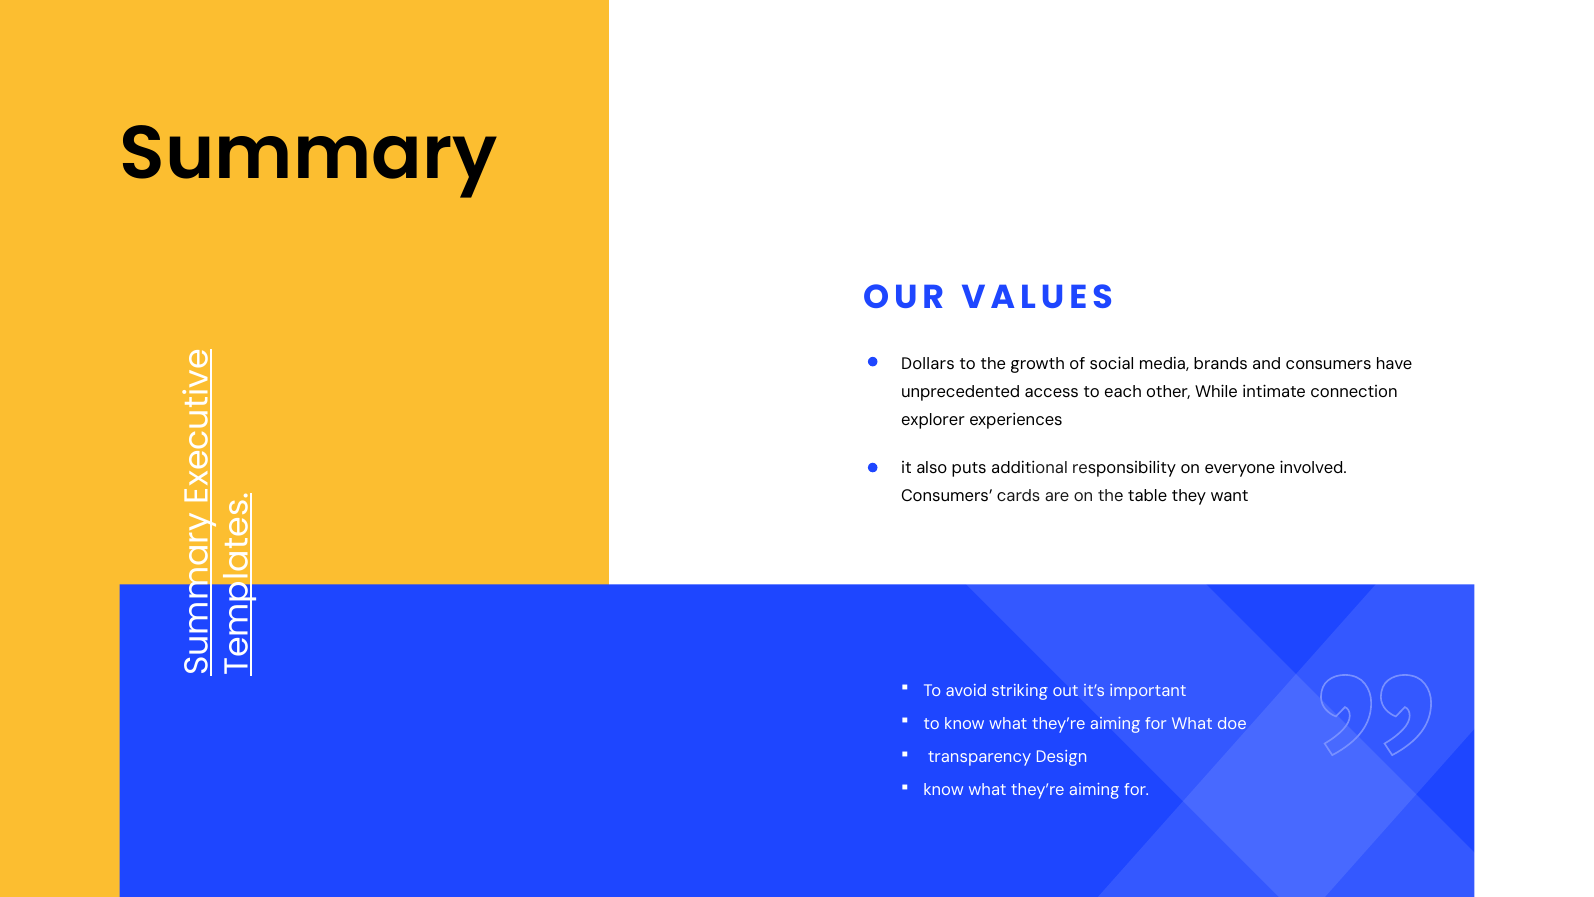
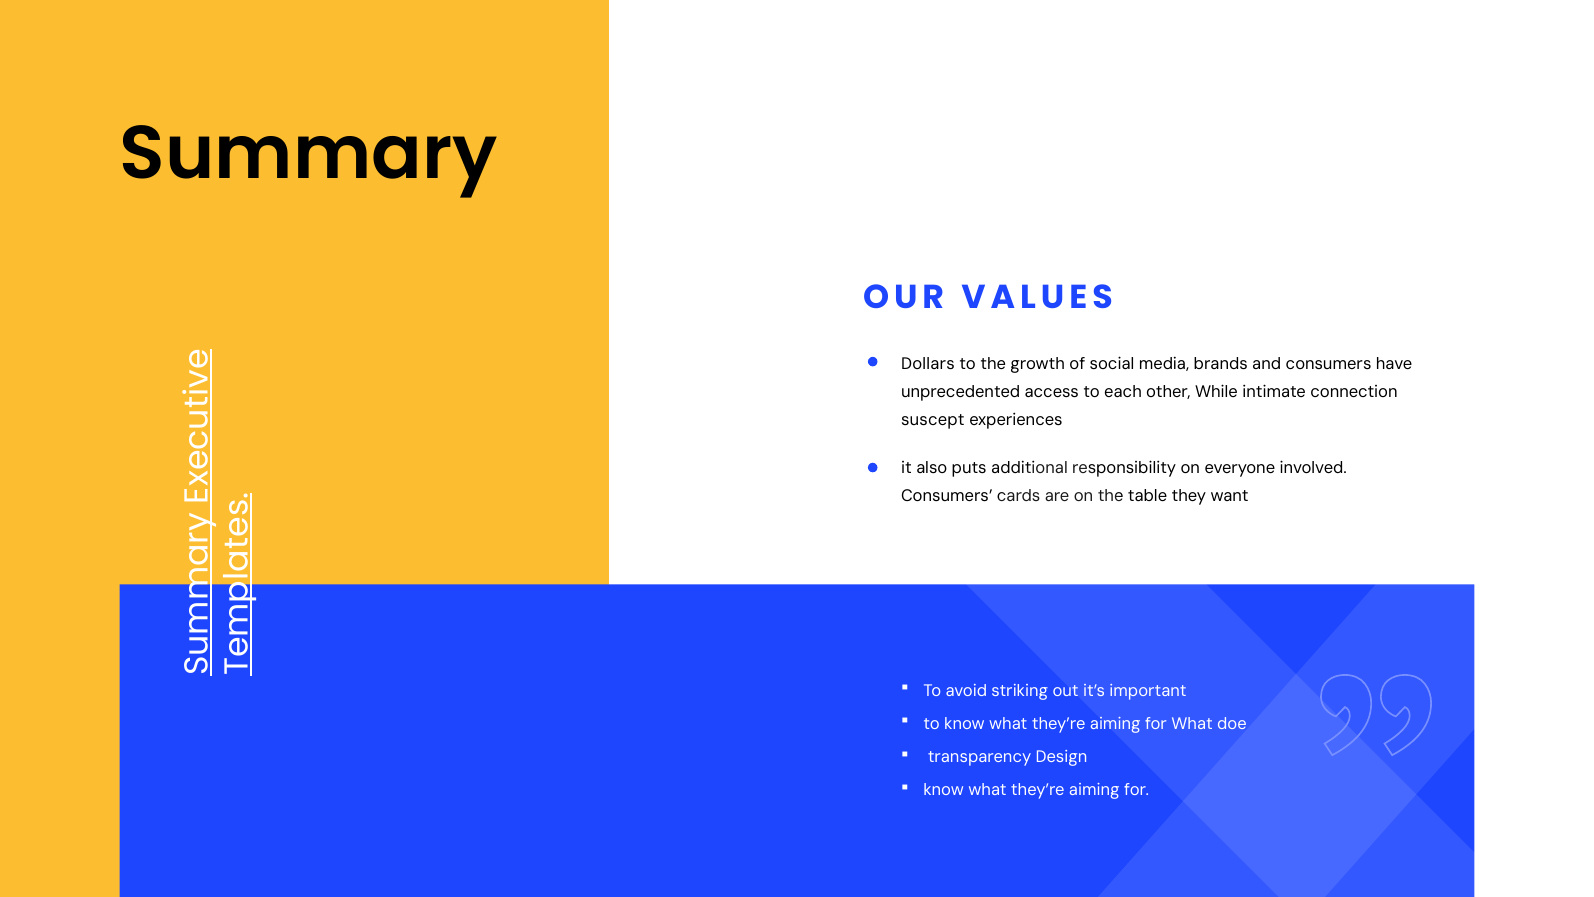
explorer: explorer -> suscept
